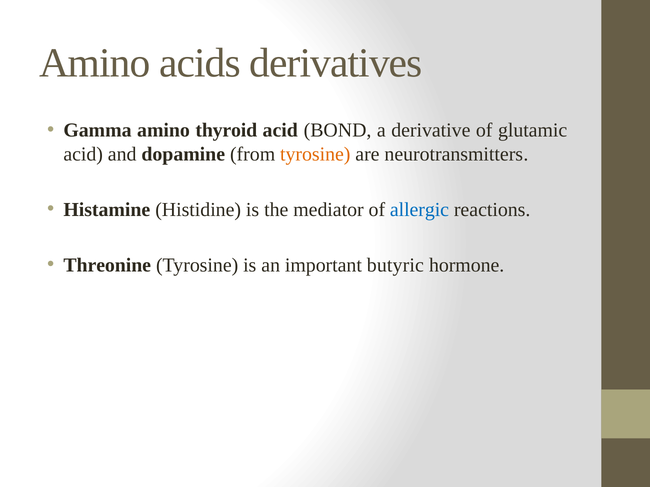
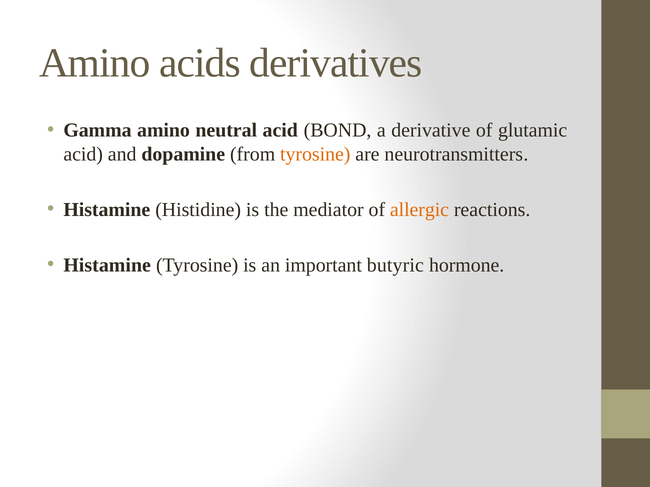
thyroid: thyroid -> neutral
allergic colour: blue -> orange
Threonine at (107, 265): Threonine -> Histamine
